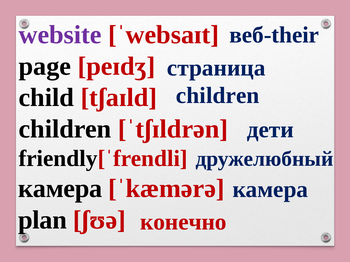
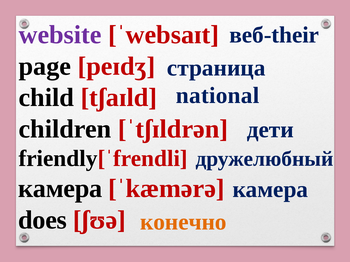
children at (218, 96): children -> national
plan: plan -> does
конечно colour: red -> orange
